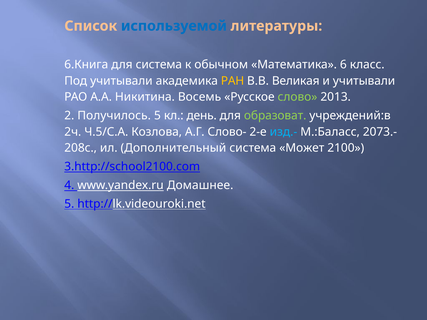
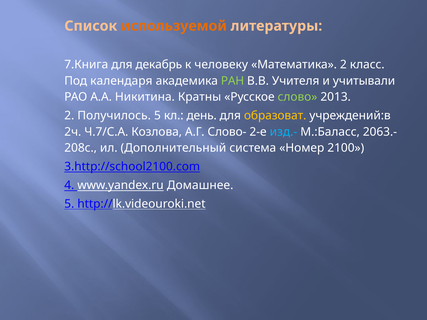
используемой colour: blue -> orange
6.Книга: 6.Книга -> 7.Книга
для система: система -> декабрь
обычном: обычном -> человеку
Математика 6: 6 -> 2
Под учитывали: учитывали -> календаря
РАН colour: yellow -> light green
Великая: Великая -> Учителя
Восемь: Восемь -> Кратны
образоват colour: light green -> yellow
Ч.5/С.А: Ч.5/С.А -> Ч.7/С.А
2073.-: 2073.- -> 2063.-
Может: Может -> Номер
